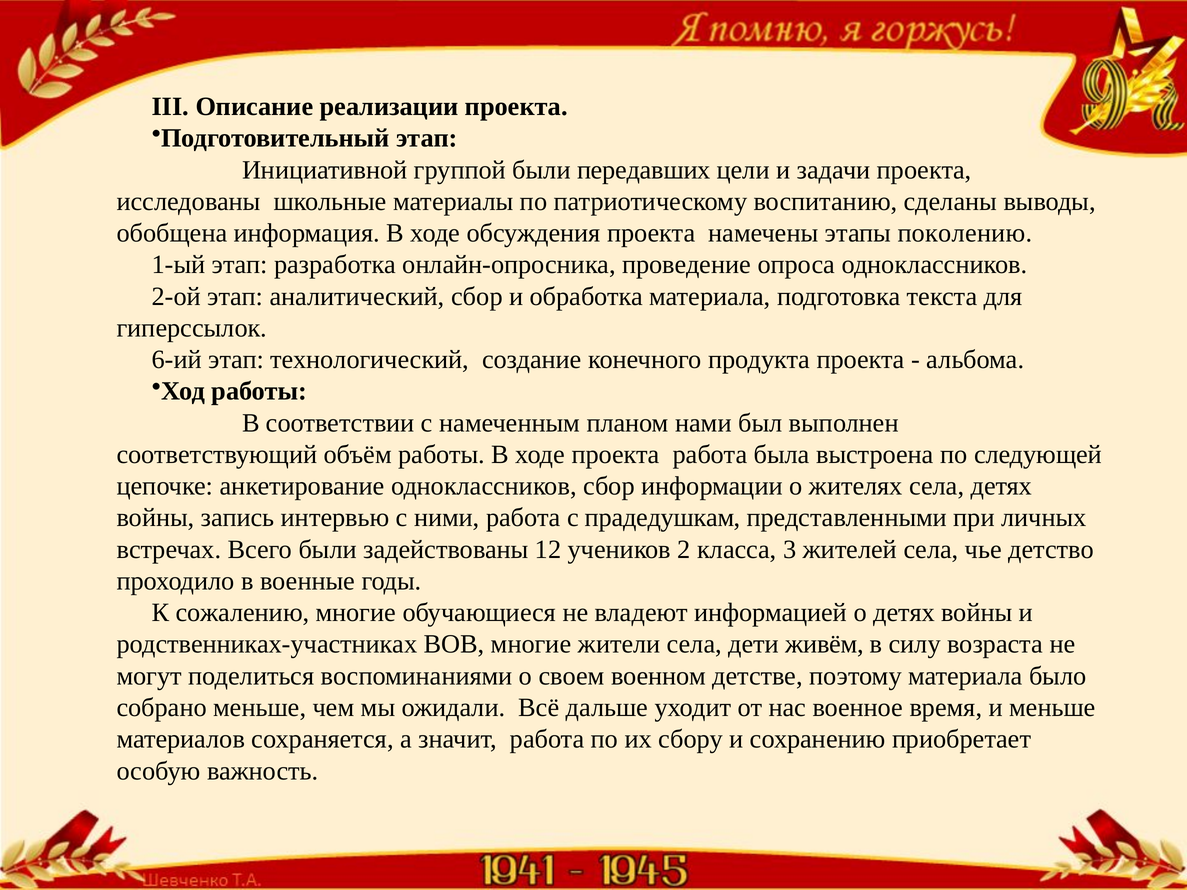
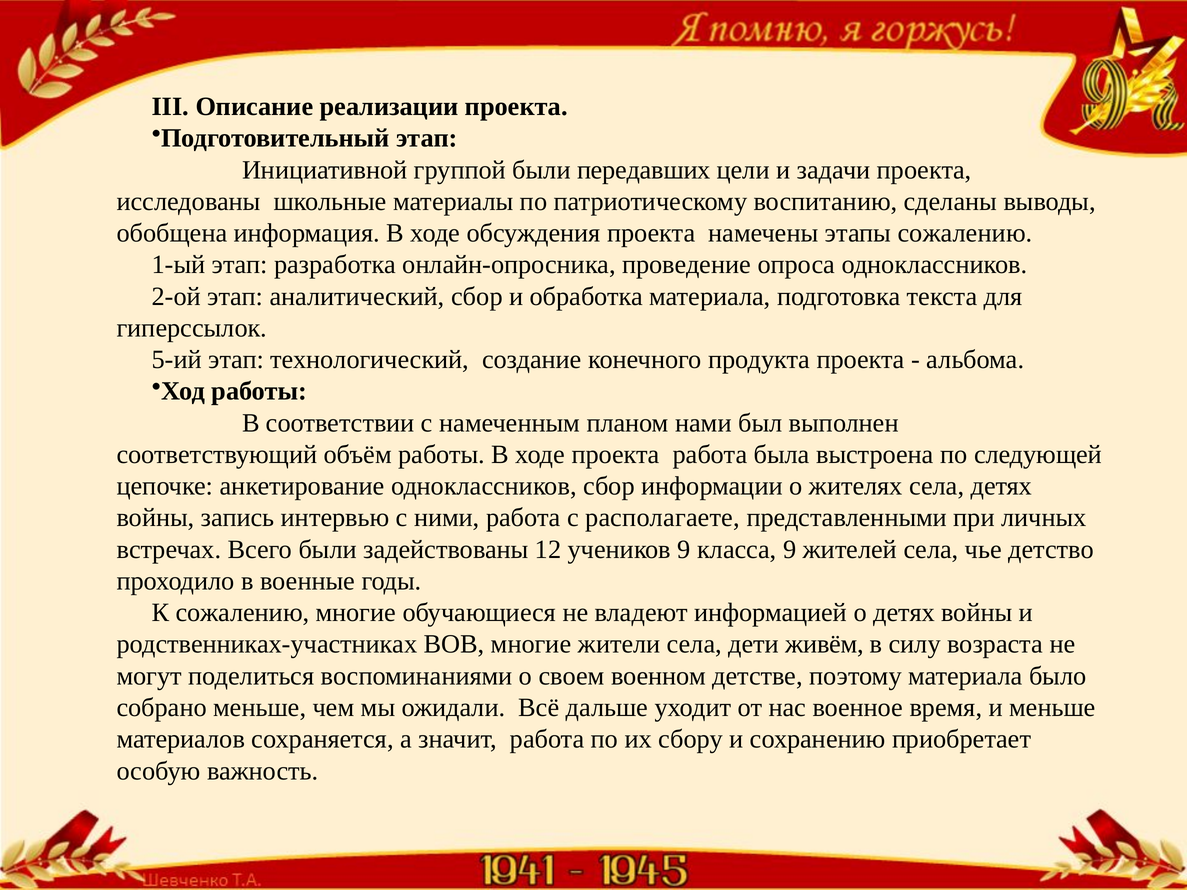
этапы поколению: поколению -> сожалению
6-ий: 6-ий -> 5-ий
прадедушкам: прадедушкам -> располагаете
учеников 2: 2 -> 9
класса 3: 3 -> 9
